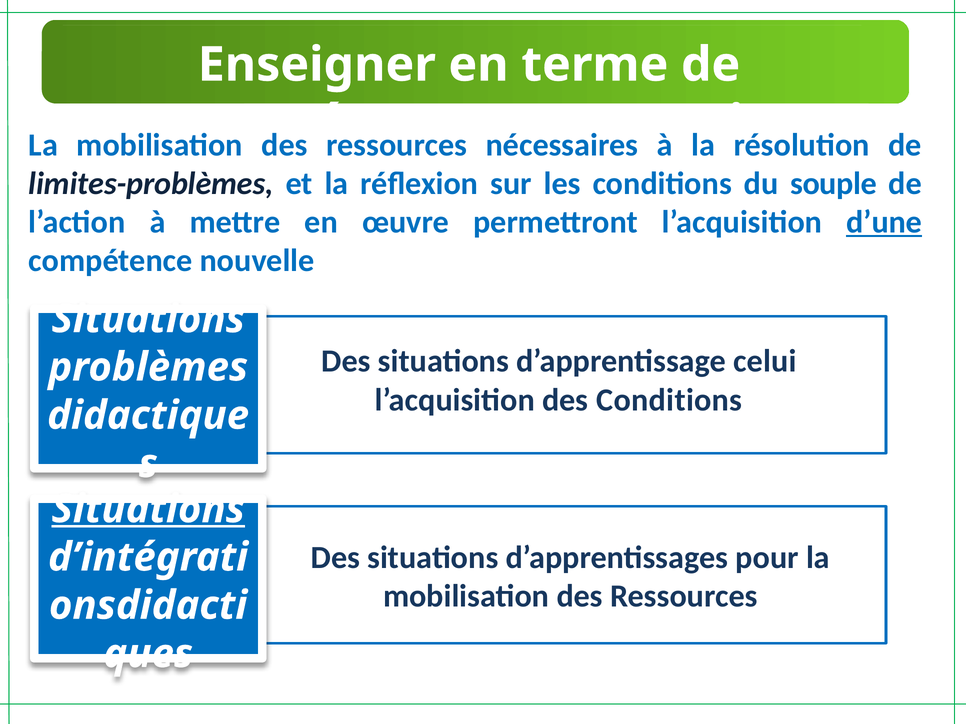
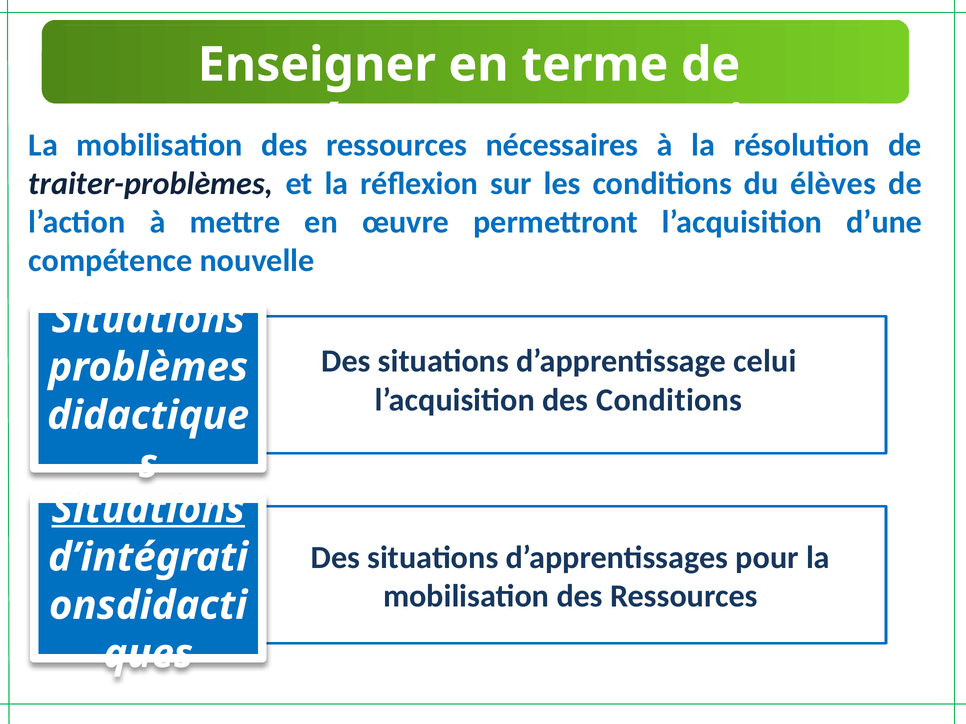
limites-problèmes: limites-problèmes -> traiter-problèmes
souple: souple -> élèves
d’une underline: present -> none
